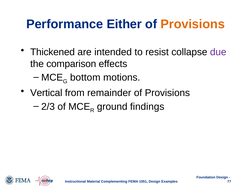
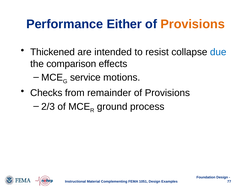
due colour: purple -> blue
bottom: bottom -> service
Vertical: Vertical -> Checks
findings: findings -> process
